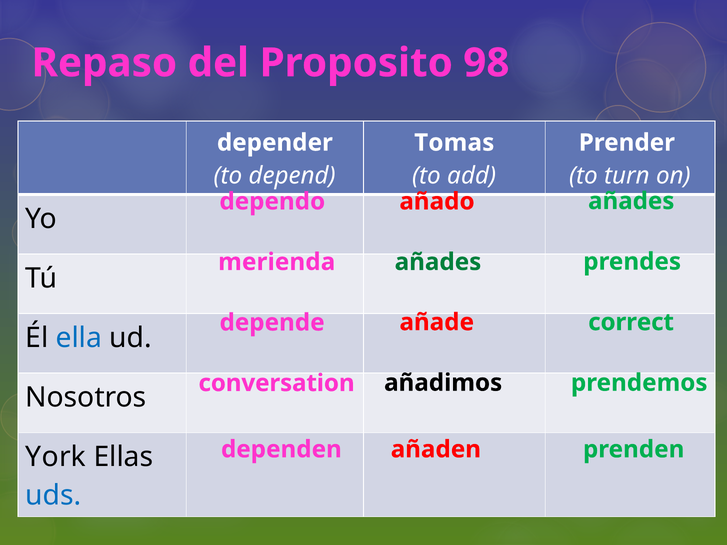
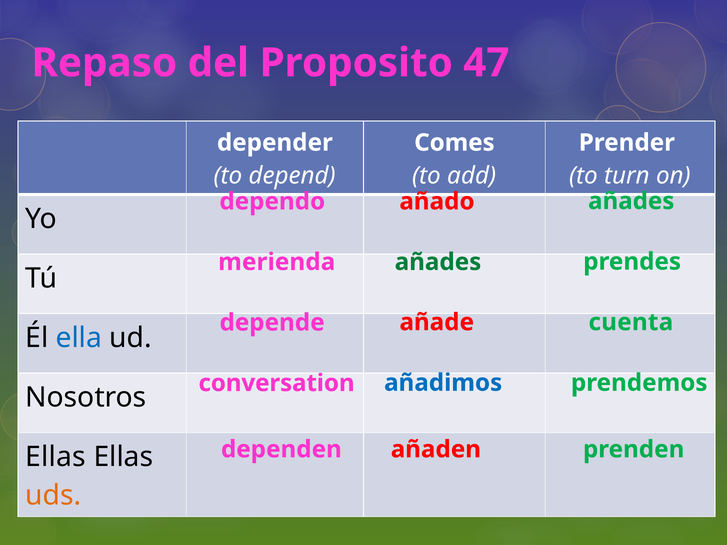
98: 98 -> 47
Tomas: Tomas -> Comes
correct: correct -> cuenta
añadimos colour: black -> blue
York at (56, 457): York -> Ellas
uds colour: blue -> orange
